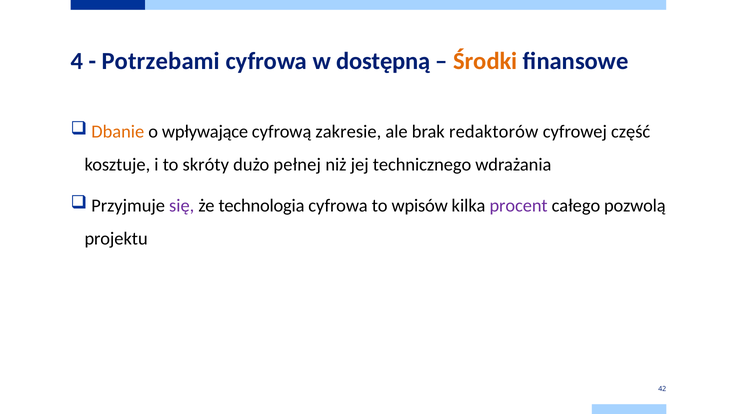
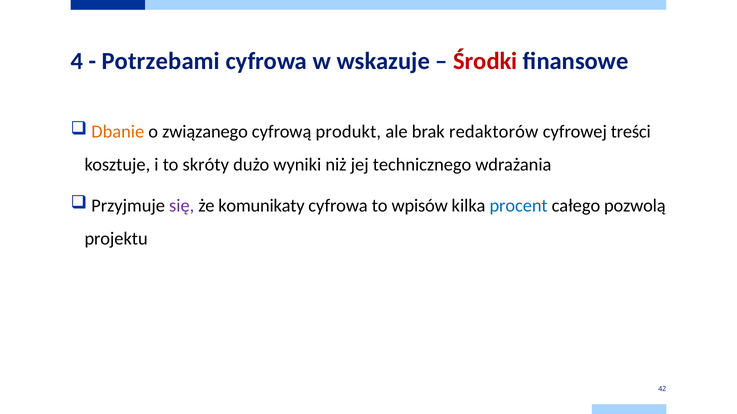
dostępną: dostępną -> wskazuje
Środki colour: orange -> red
wpływające: wpływające -> związanego
zakresie: zakresie -> produkt
część: część -> treści
pełnej: pełnej -> wyniki
technologia: technologia -> komunikaty
procent colour: purple -> blue
